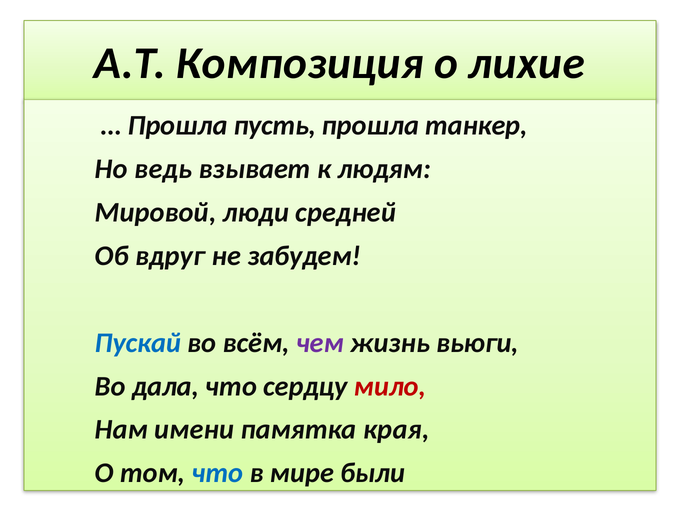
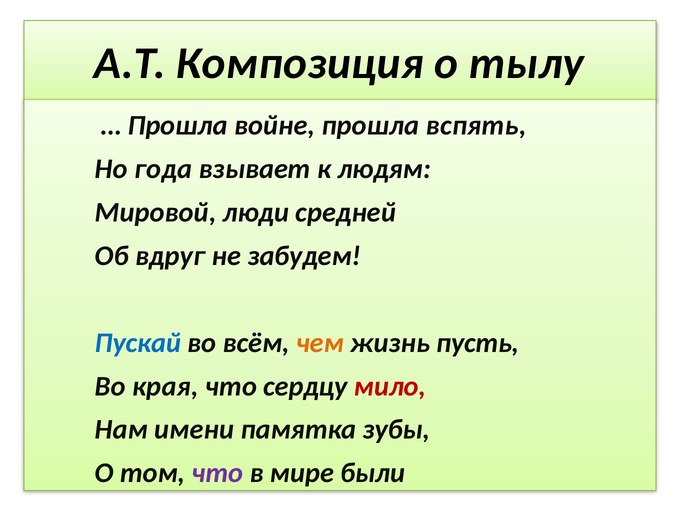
лихие: лихие -> тылу
пусть: пусть -> войне
танкер: танкер -> вспять
ведь: ведь -> года
чем colour: purple -> orange
вьюги: вьюги -> пусть
дала: дала -> края
края: края -> зубы
что at (217, 473) colour: blue -> purple
